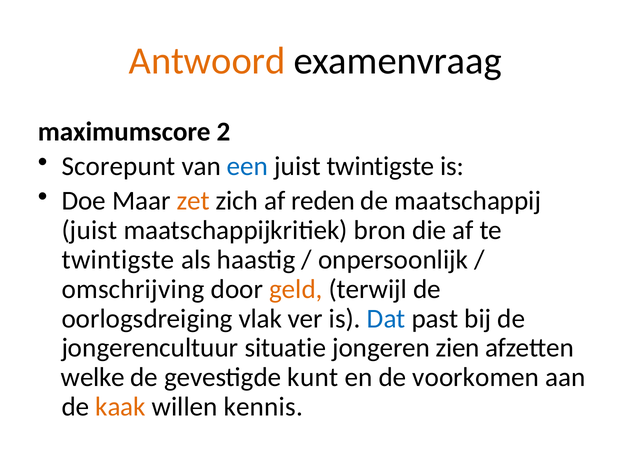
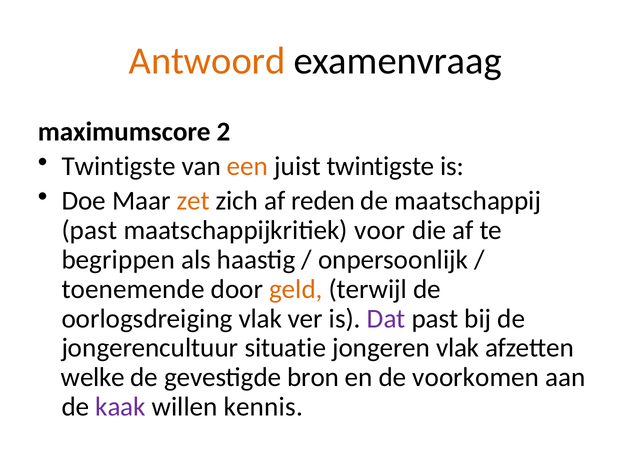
Scorepunt at (119, 166): Scorepunt -> Twintigste
een colour: blue -> orange
juist at (89, 230): juist -> past
bron: bron -> voor
twintigste at (118, 259): twintigste -> begrippen
omschrijving: omschrijving -> toenemende
Dat colour: blue -> purple
jongeren zien: zien -> vlak
kunt: kunt -> bron
kaak colour: orange -> purple
